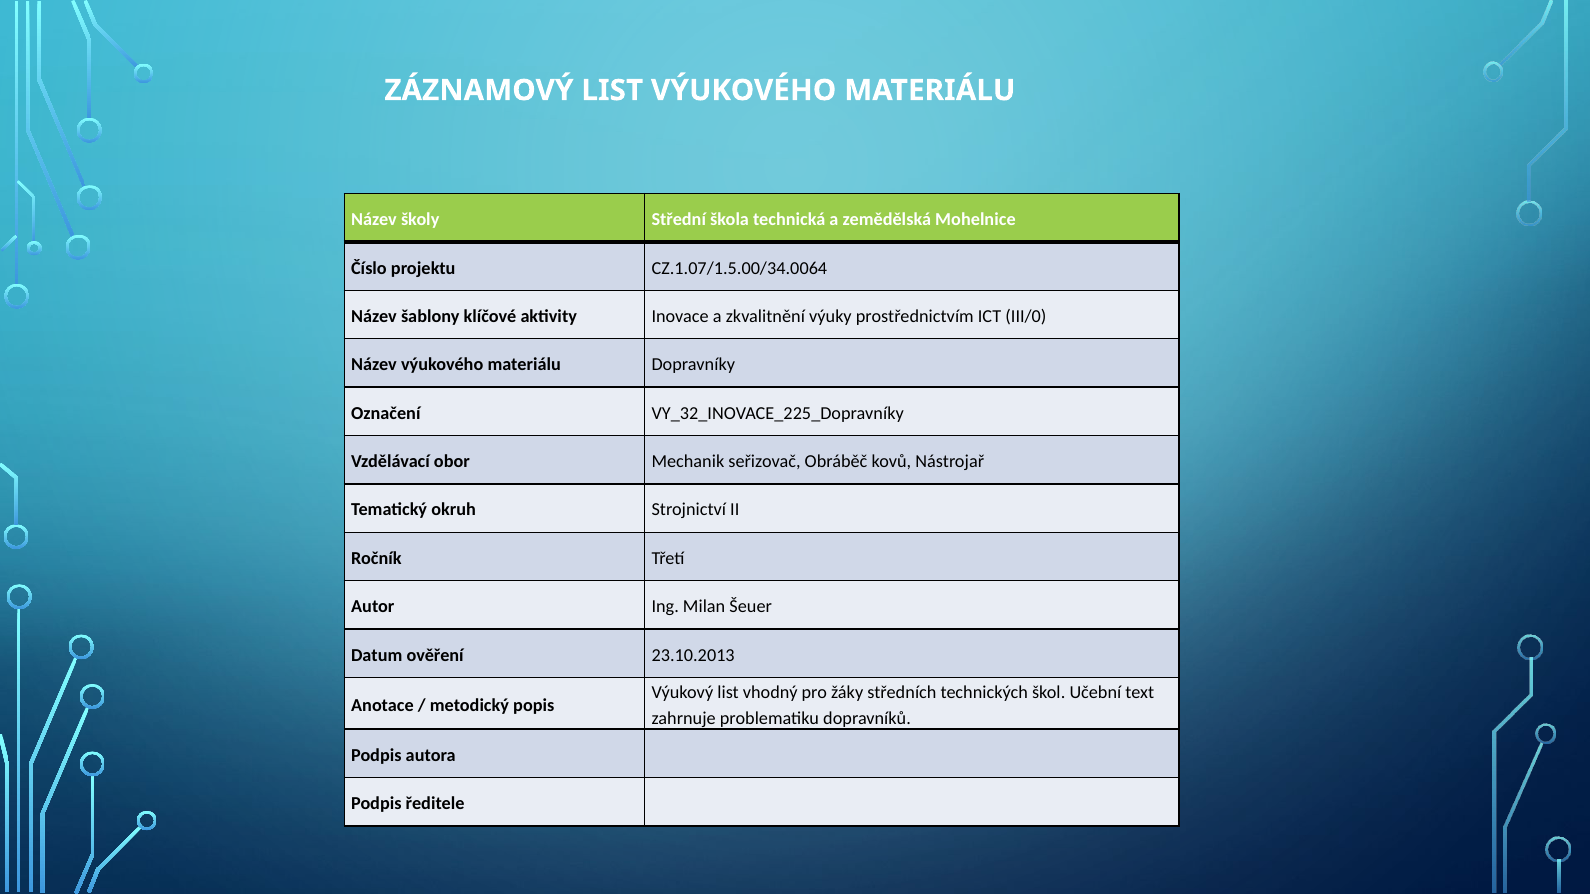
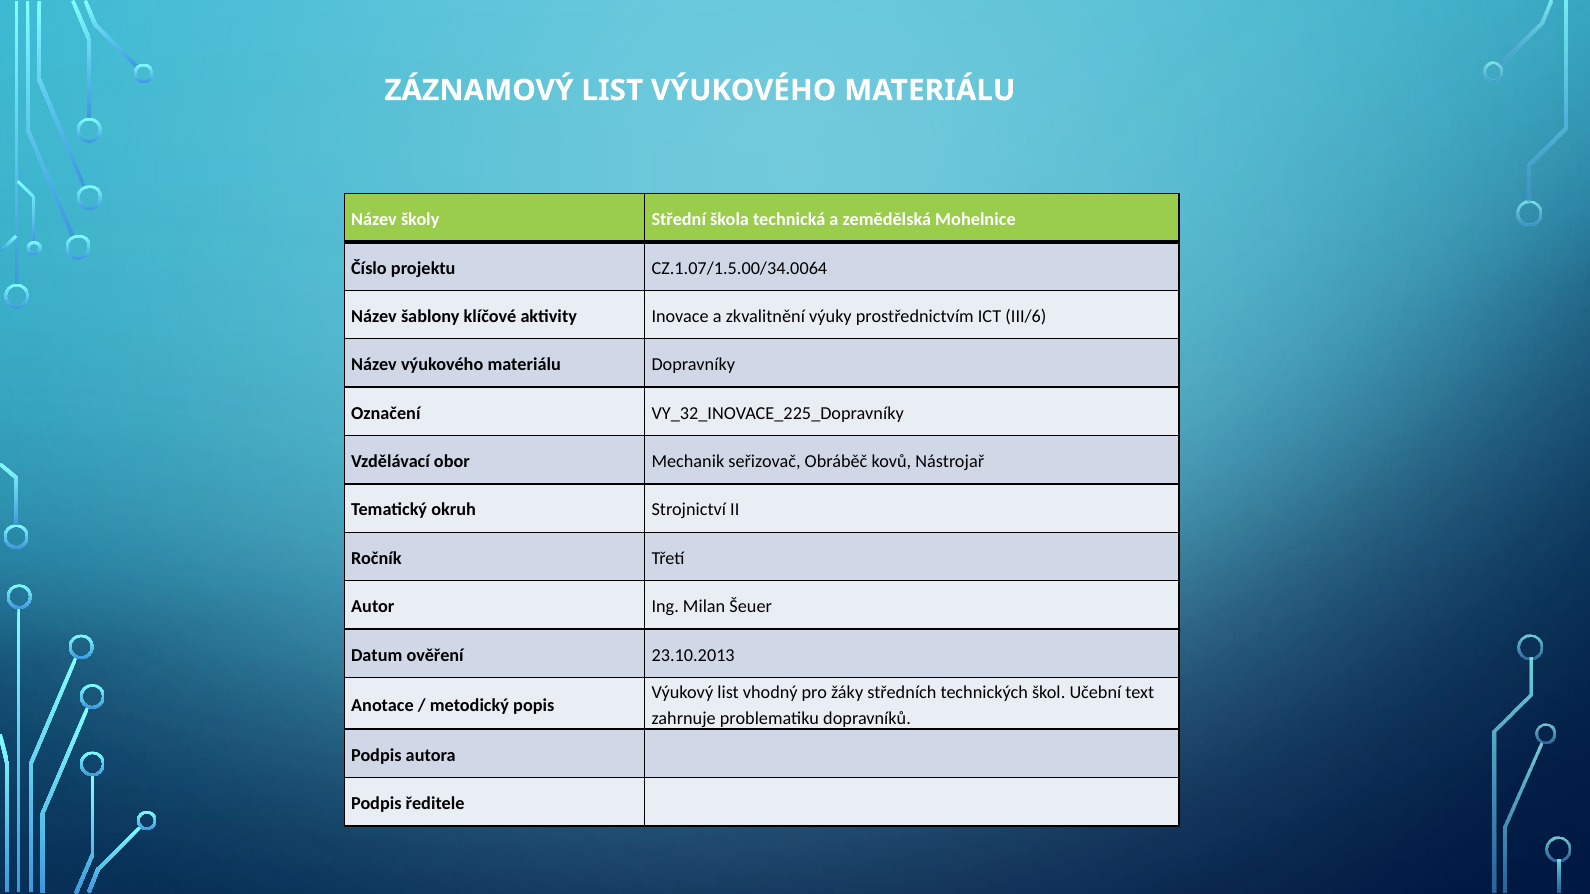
III/0: III/0 -> III/6
